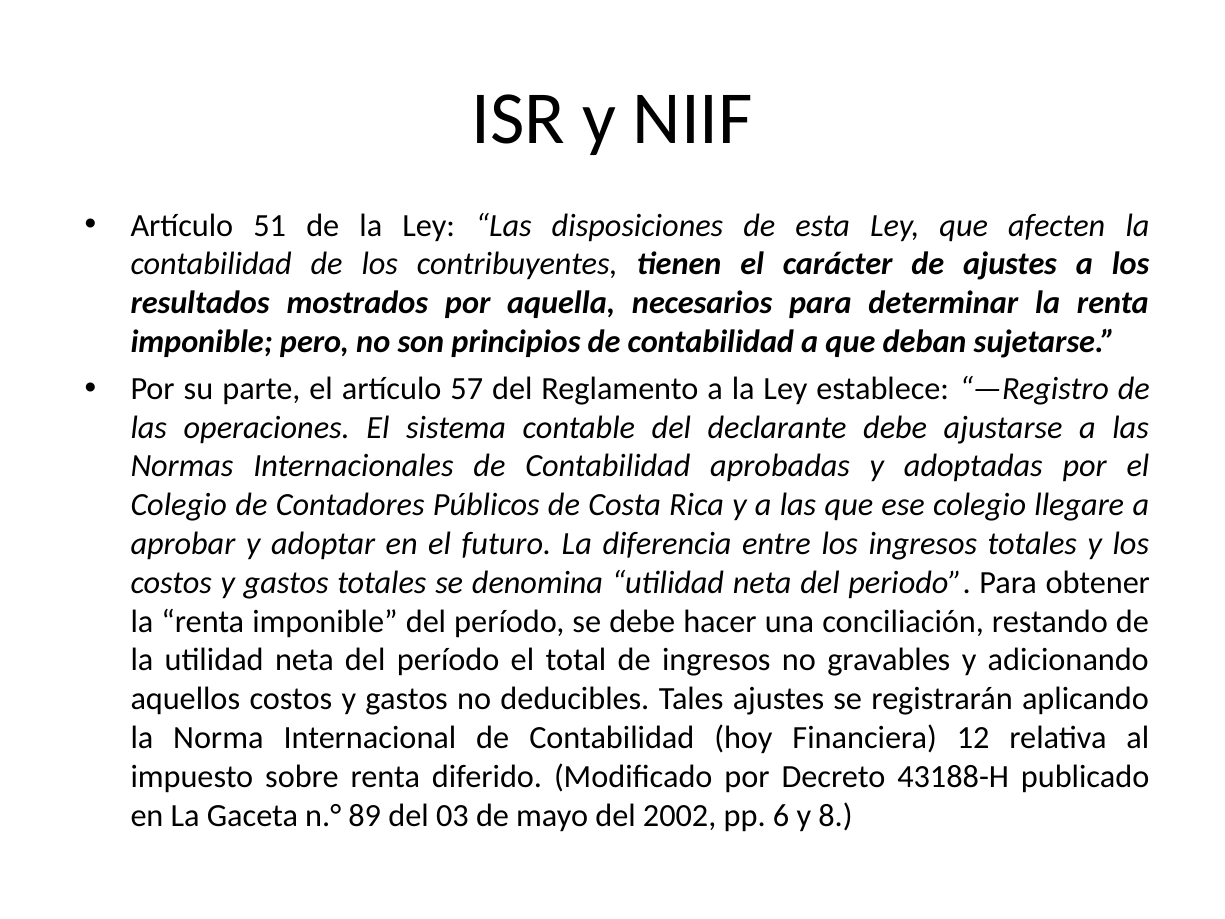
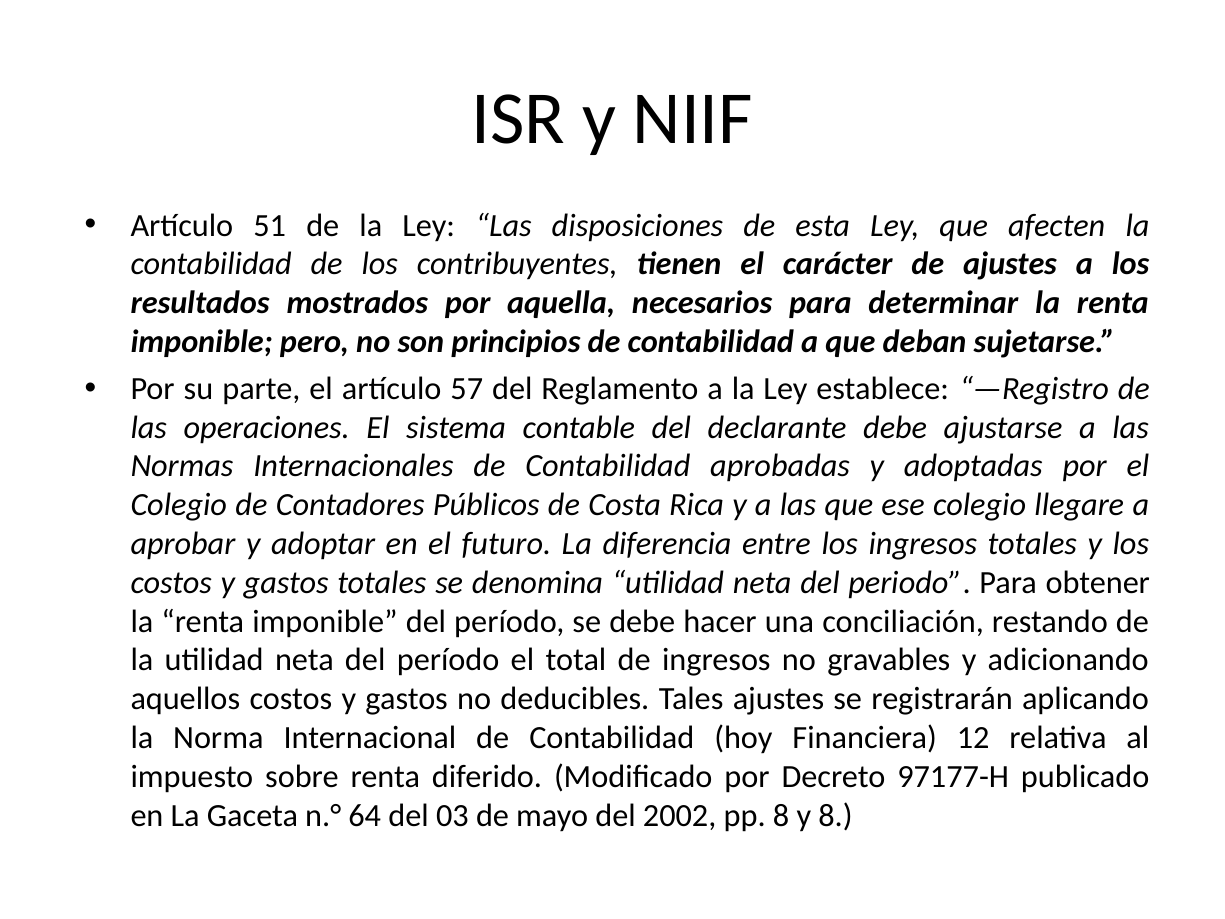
43188-H: 43188-H -> 97177-H
89: 89 -> 64
pp 6: 6 -> 8
